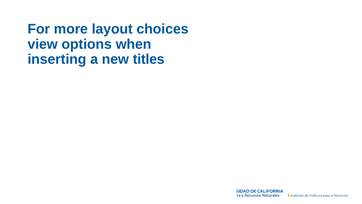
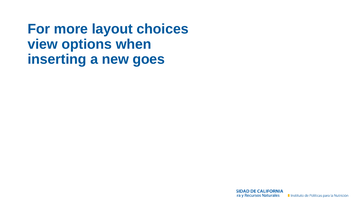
titles: titles -> goes
